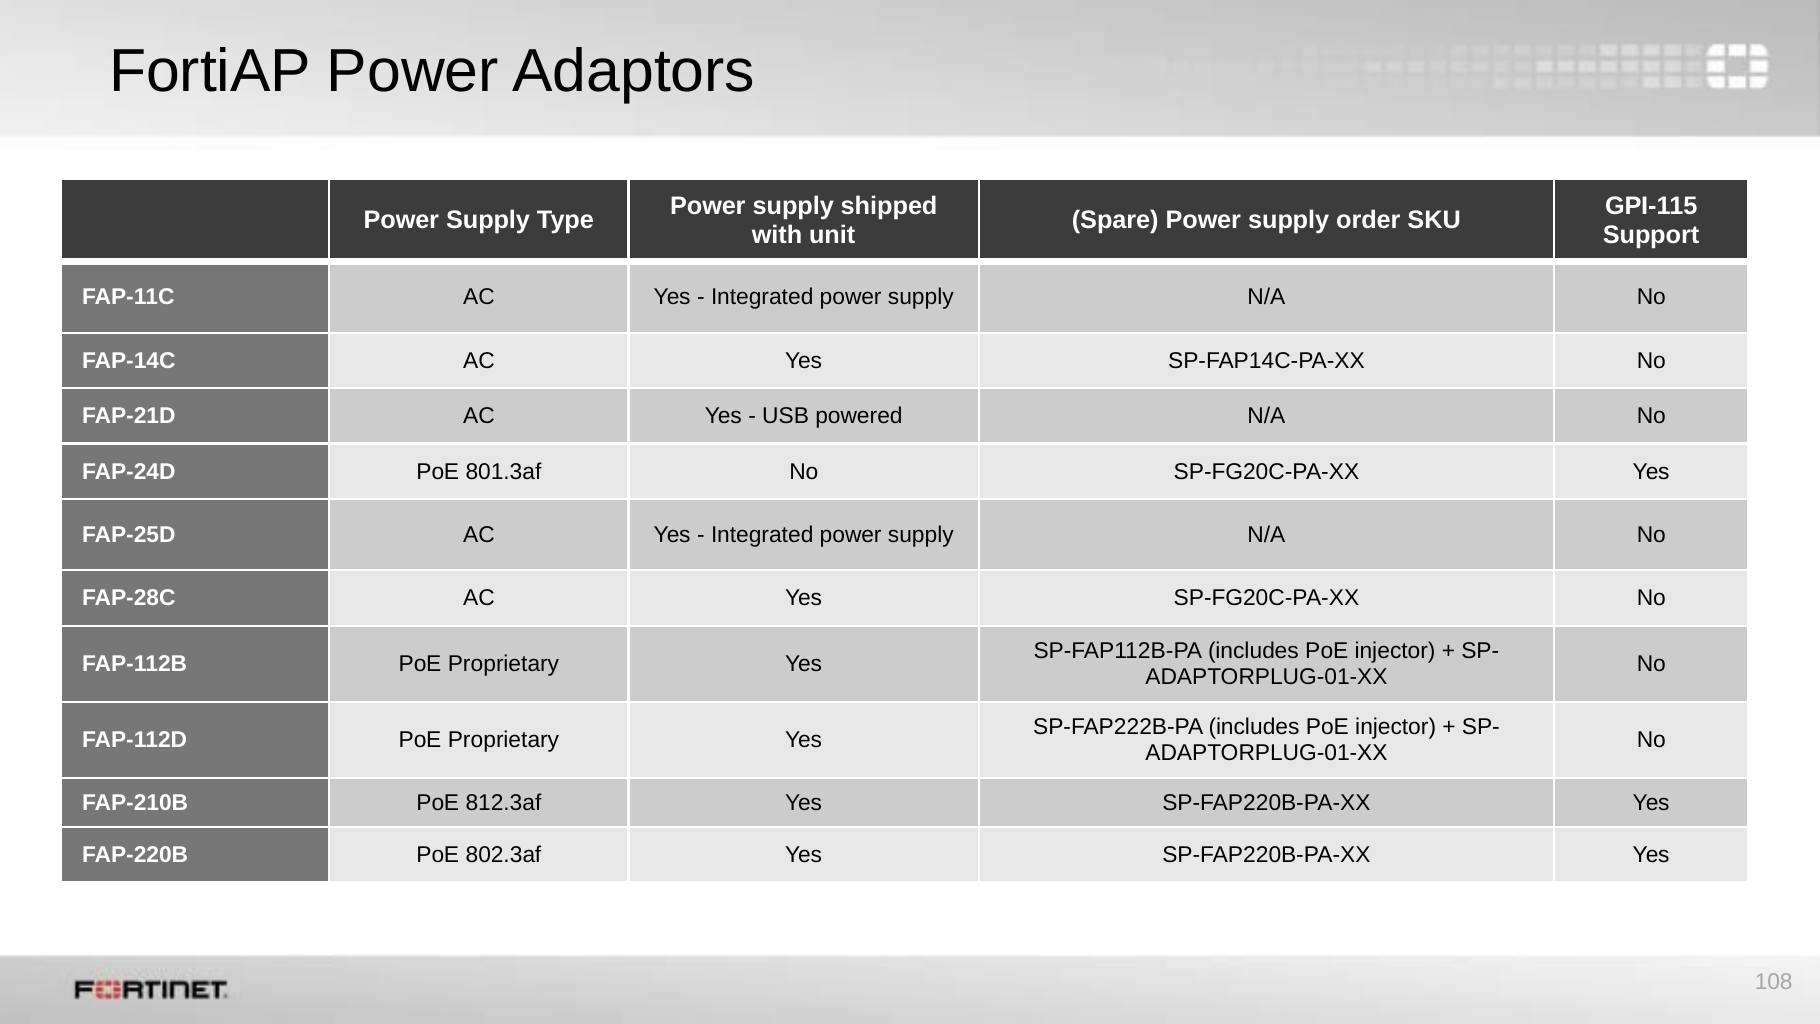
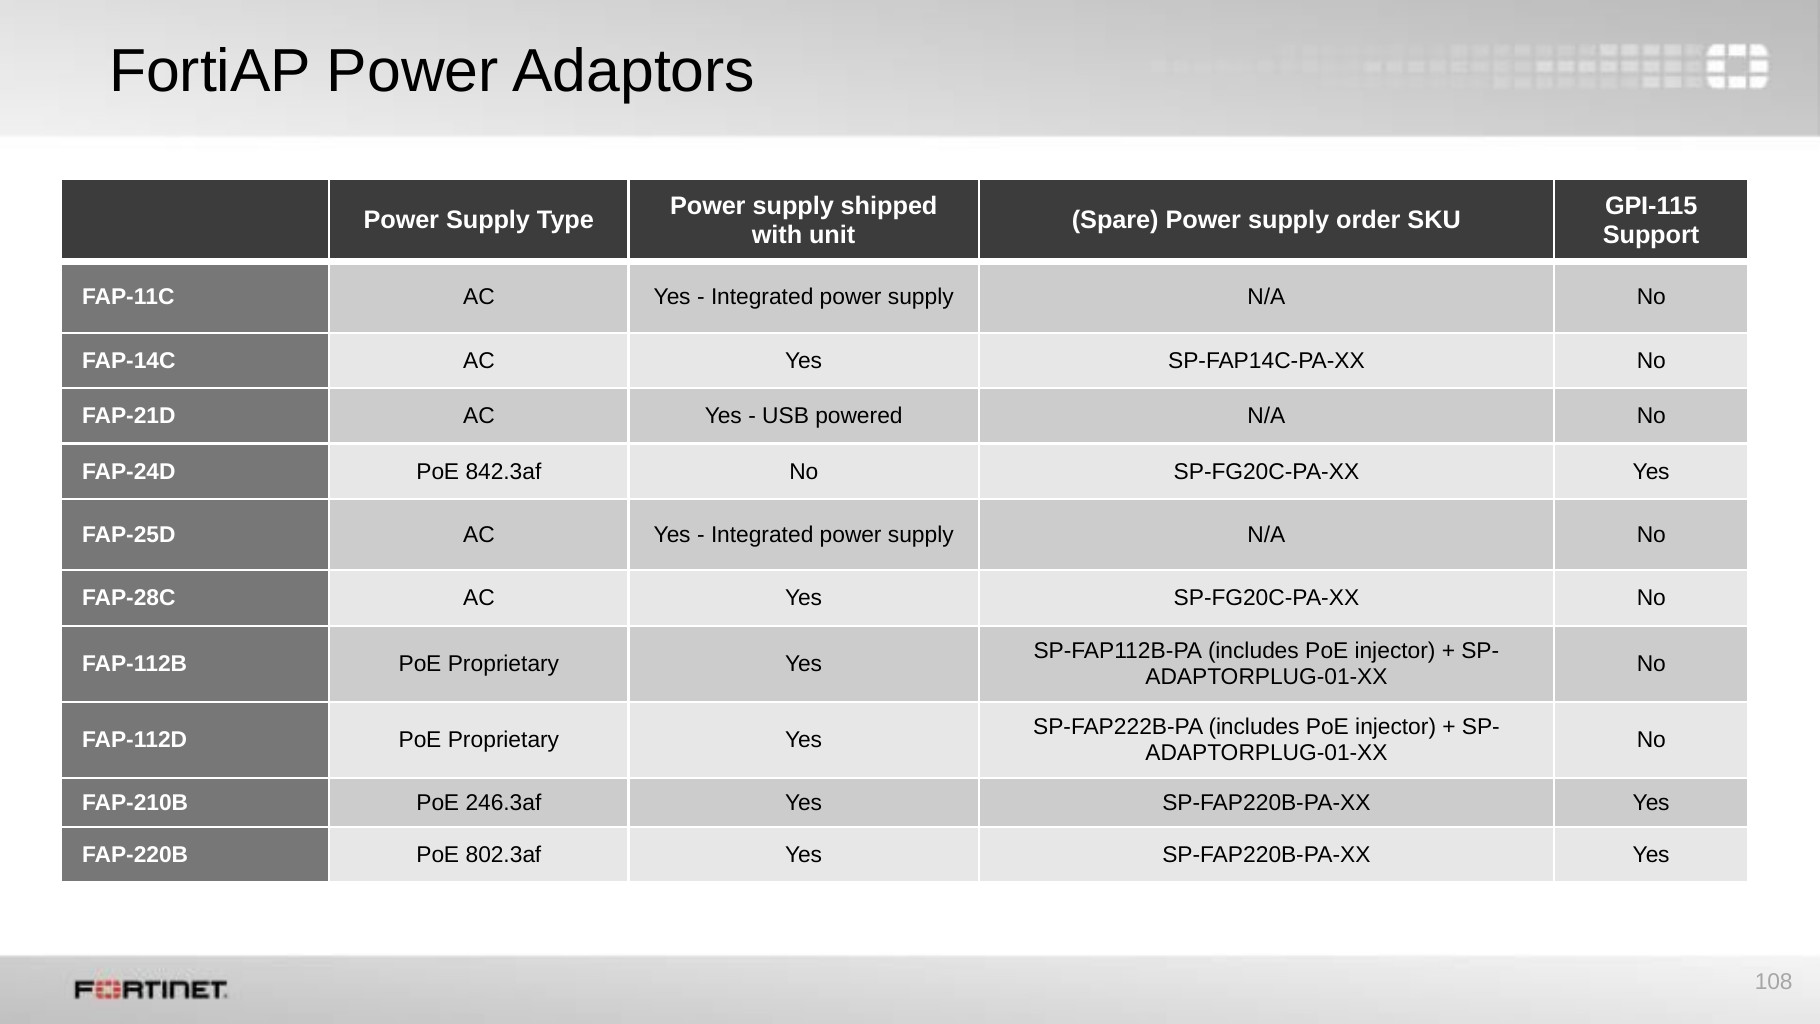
801.3af: 801.3af -> 842.3af
812.3af: 812.3af -> 246.3af
